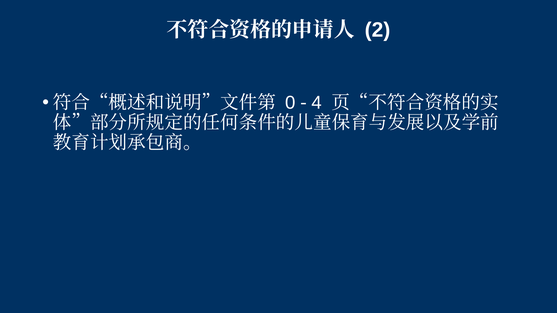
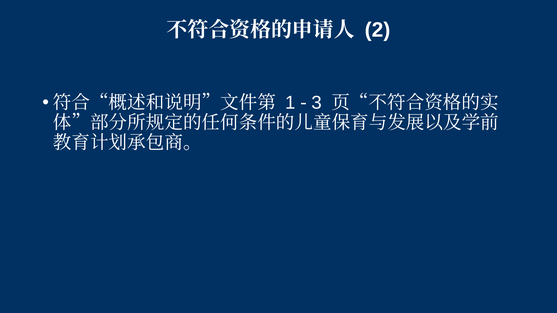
0: 0 -> 1
4: 4 -> 3
